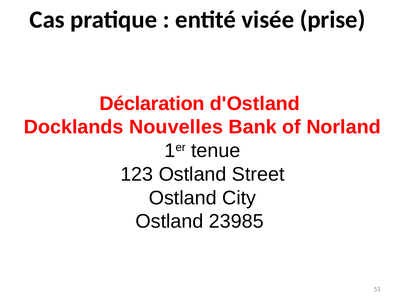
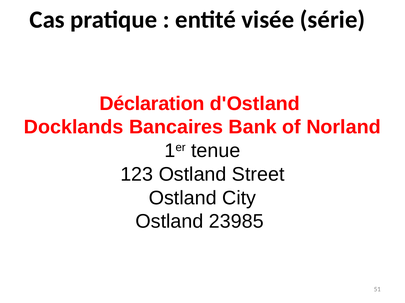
prise: prise -> série
Nouvelles: Nouvelles -> Bancaires
